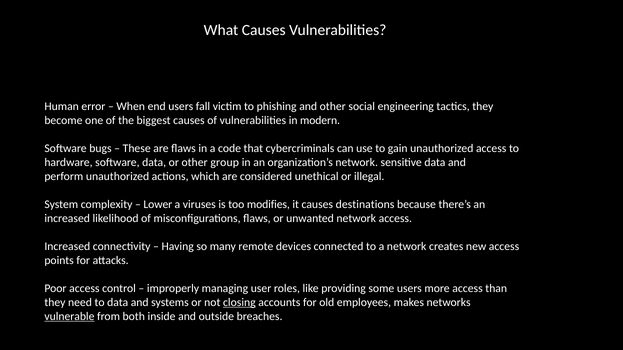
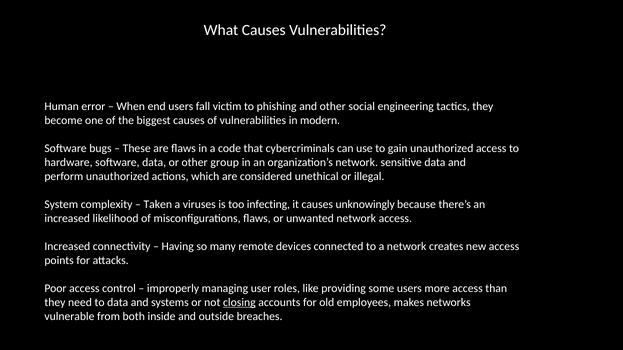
Lower: Lower -> Taken
modifies: modifies -> infecting
destinations: destinations -> unknowingly
vulnerable underline: present -> none
